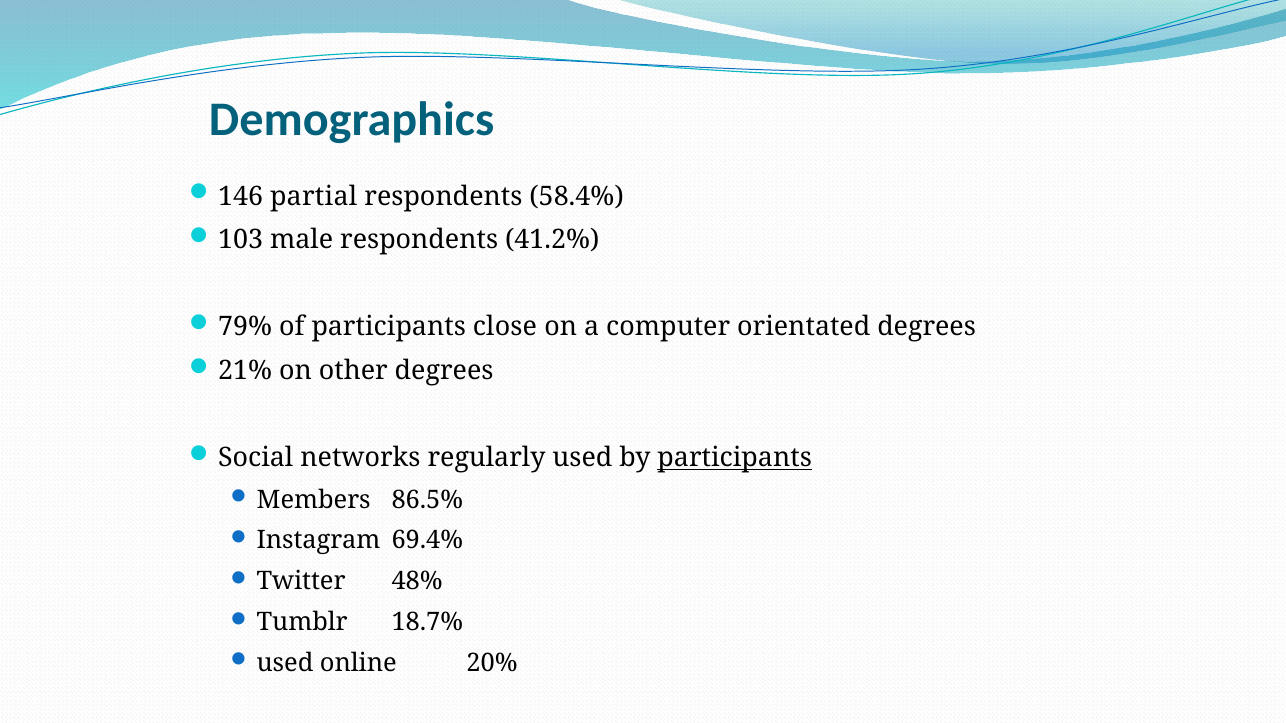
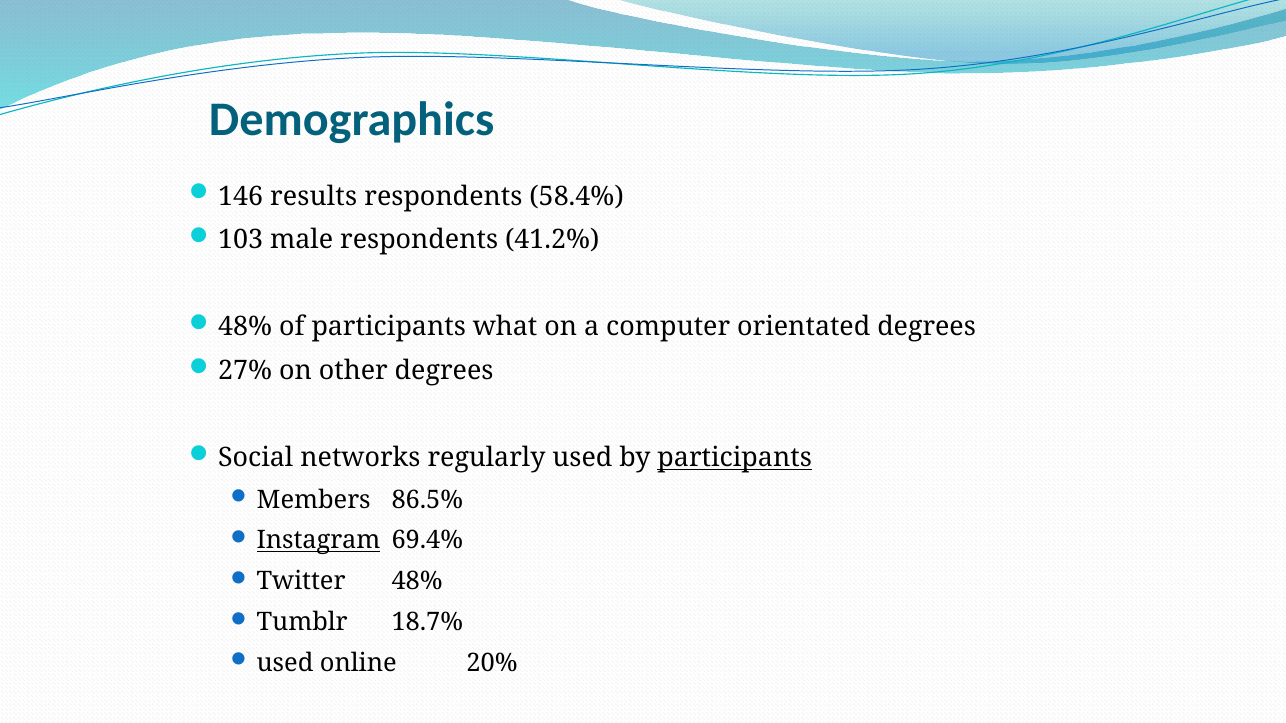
partial: partial -> results
79% at (245, 327): 79% -> 48%
close: close -> what
21%: 21% -> 27%
Instagram underline: none -> present
